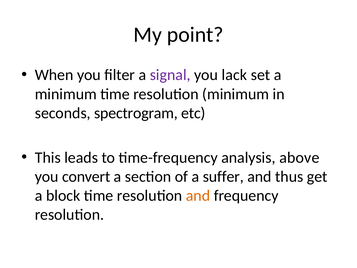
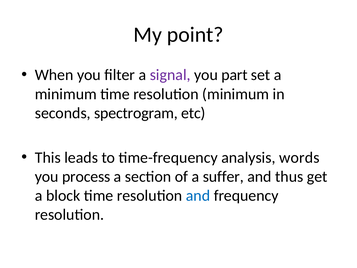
lack: lack -> part
above: above -> words
convert: convert -> process
and at (198, 196) colour: orange -> blue
